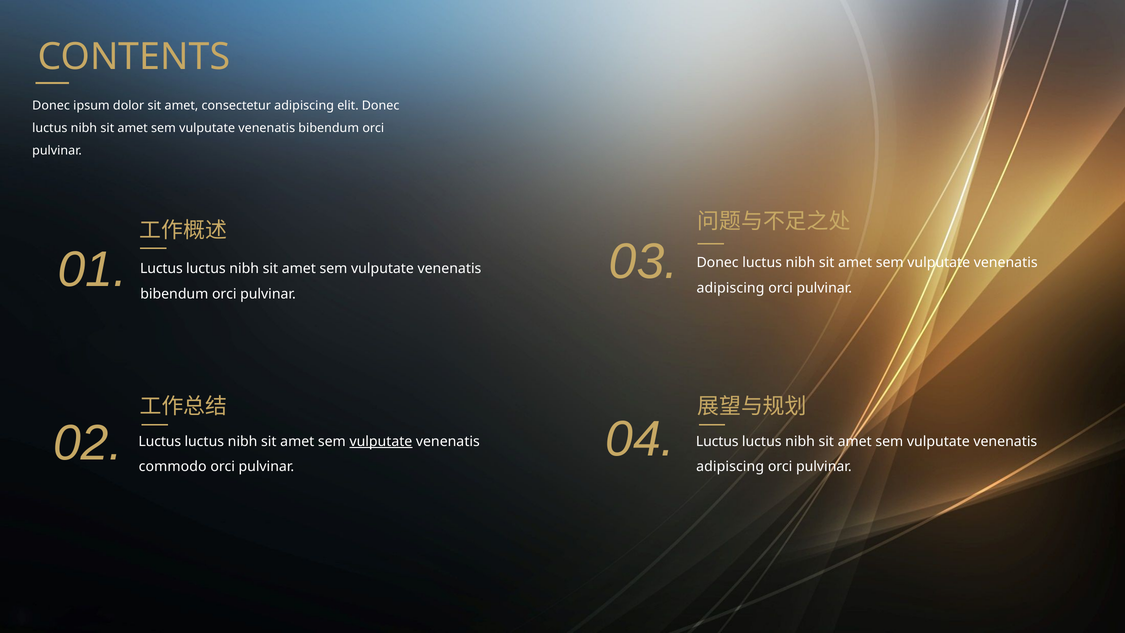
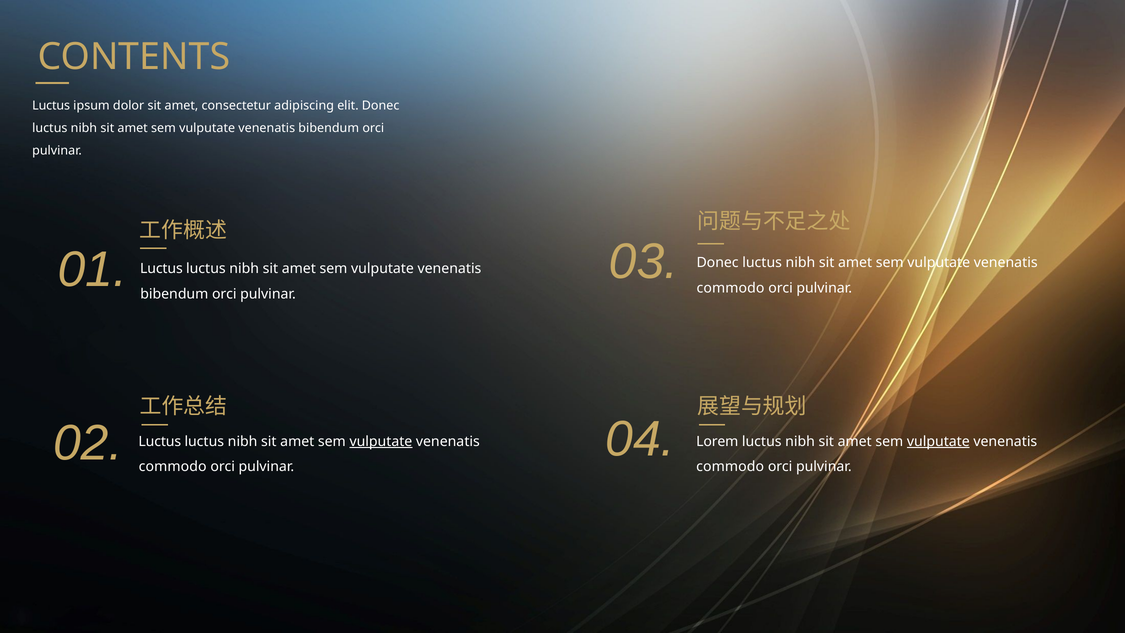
Donec at (51, 106): Donec -> Luctus
adipiscing at (731, 288): adipiscing -> commodo
Luctus at (717, 441): Luctus -> Lorem
vulputate at (938, 441) underline: none -> present
adipiscing at (730, 467): adipiscing -> commodo
